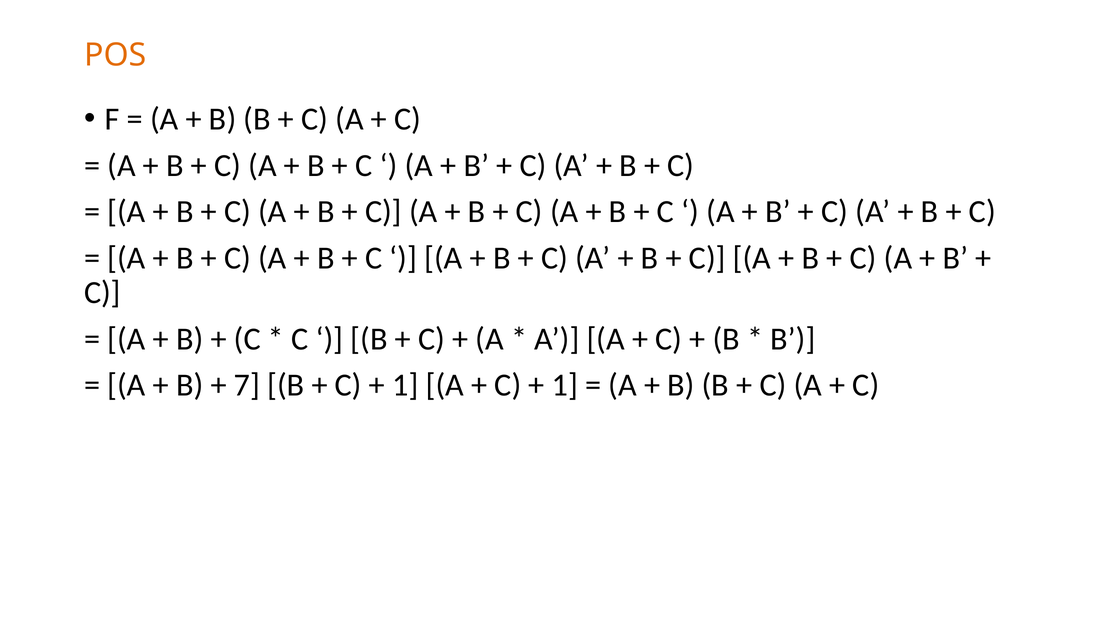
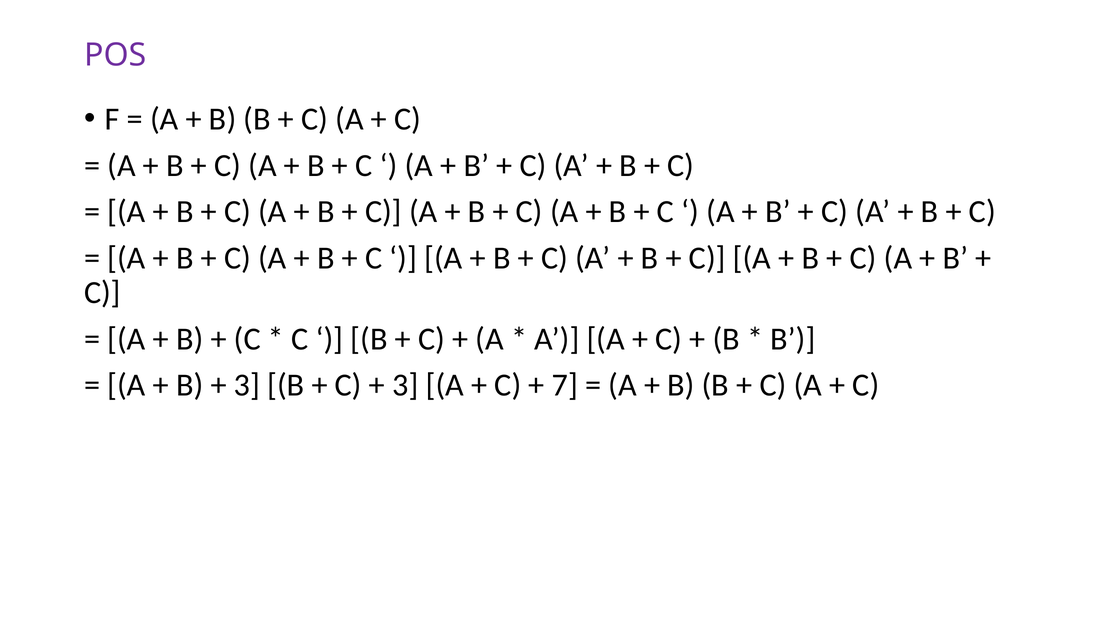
POS colour: orange -> purple
7 at (247, 385): 7 -> 3
1 at (405, 385): 1 -> 3
1 at (565, 385): 1 -> 7
